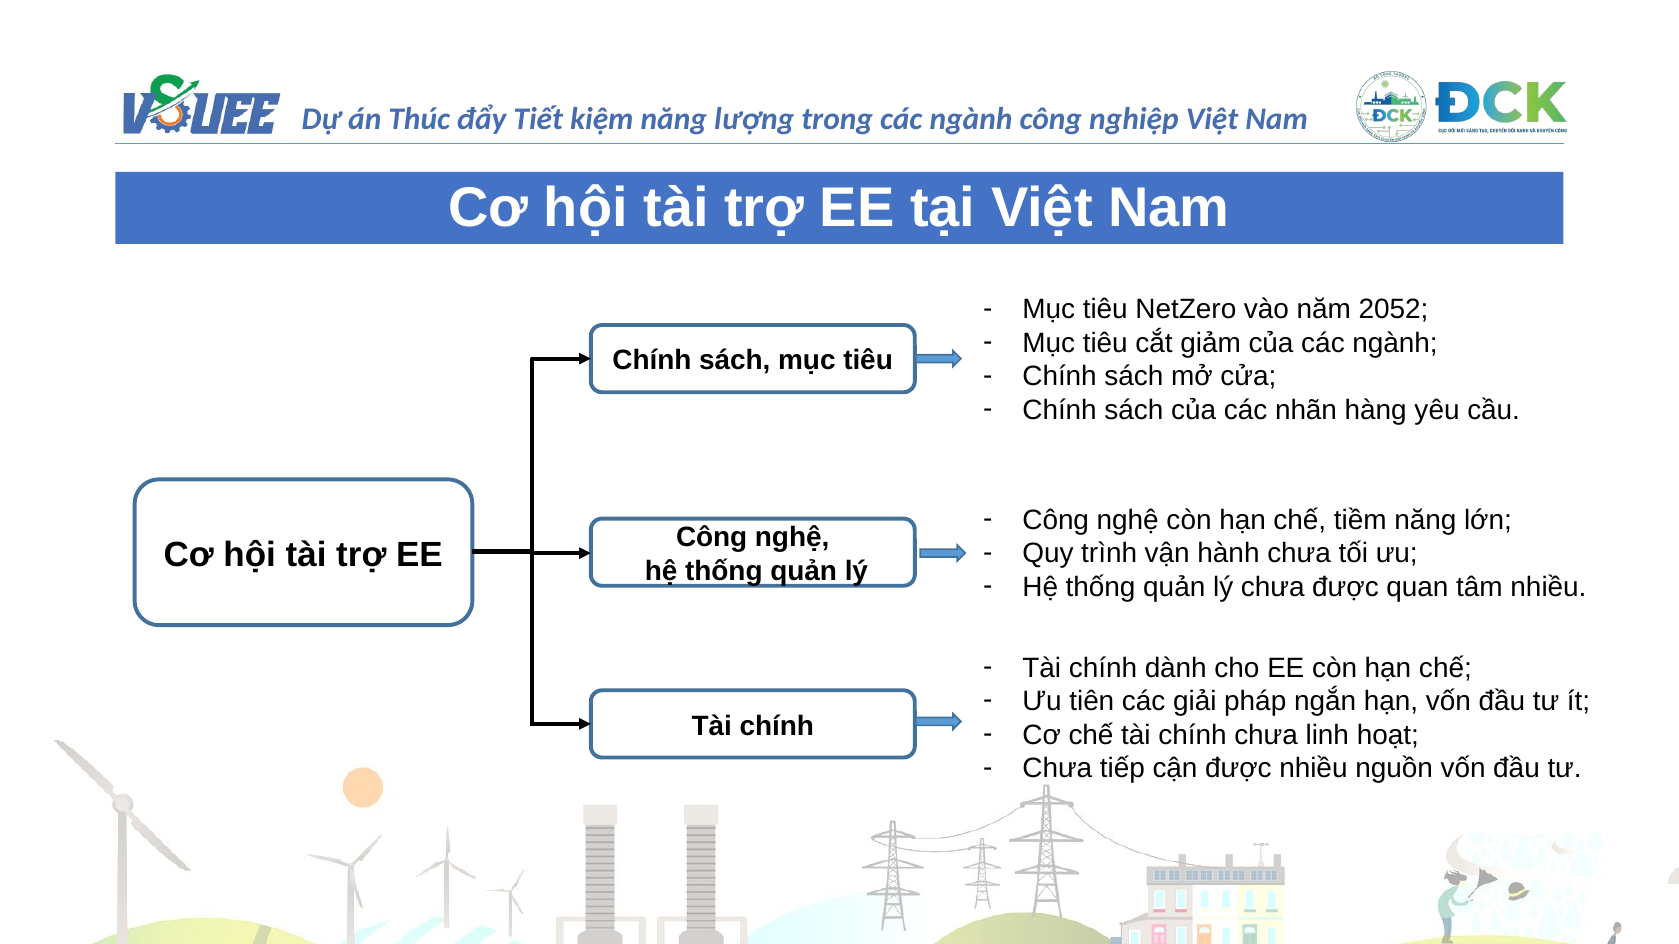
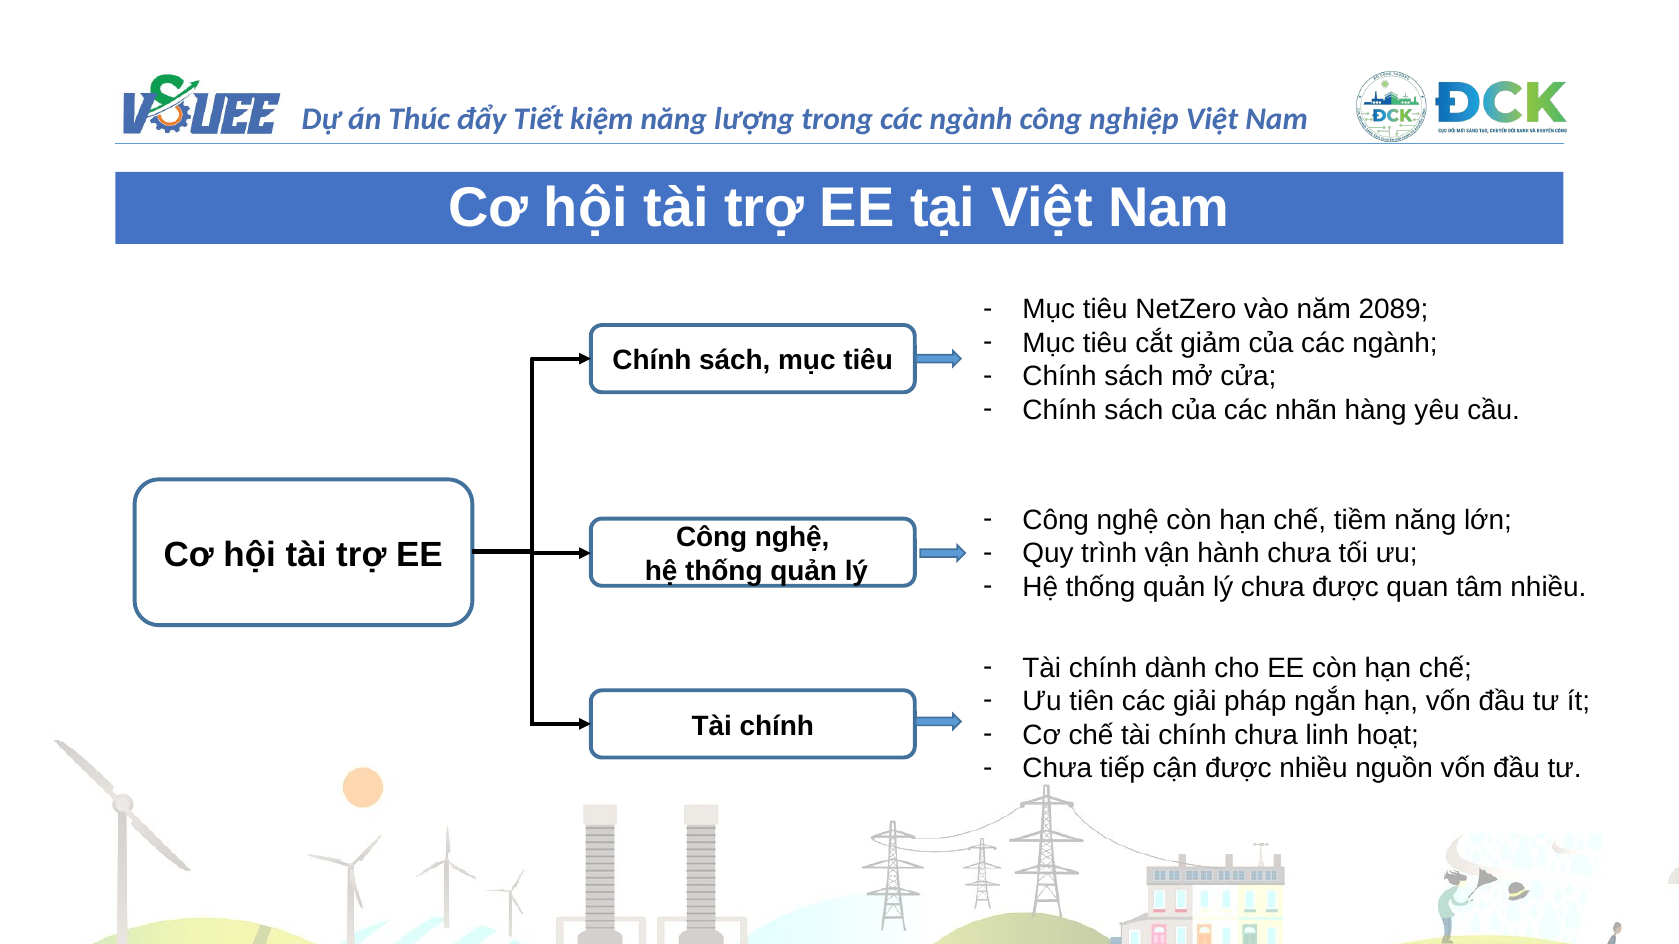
2052: 2052 -> 2089
